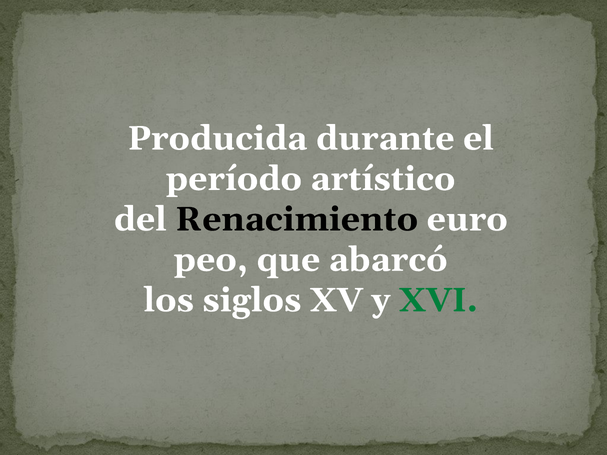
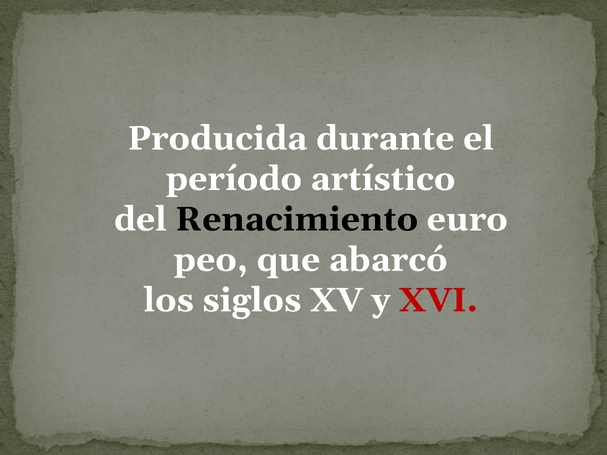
XVI colour: green -> red
